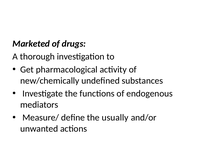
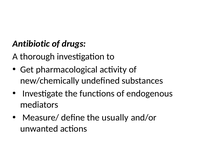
Marketed: Marketed -> Antibiotic
